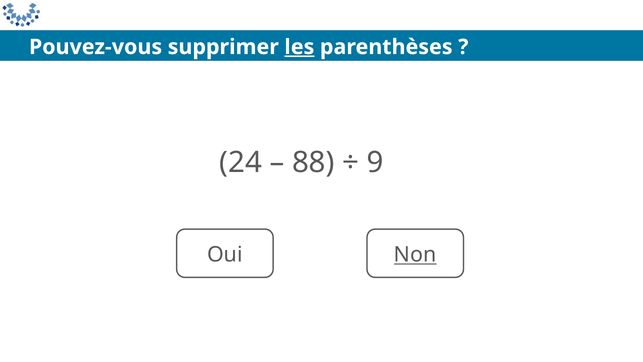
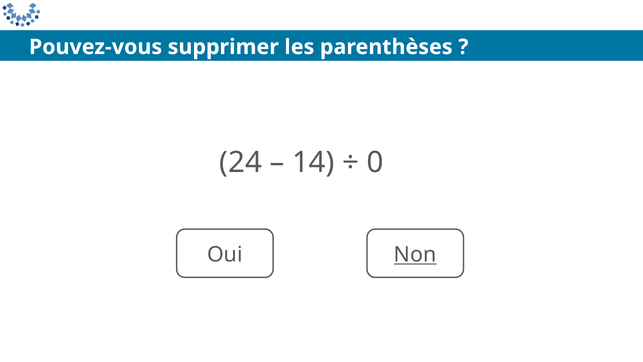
les underline: present -> none
88: 88 -> 14
9: 9 -> 0
